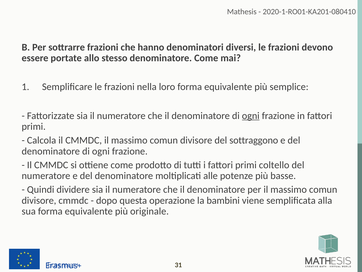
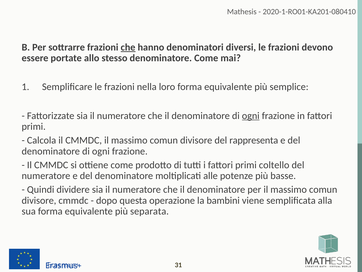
che at (128, 47) underline: none -> present
sottraggono: sottraggono -> rappresenta
originale: originale -> separata
